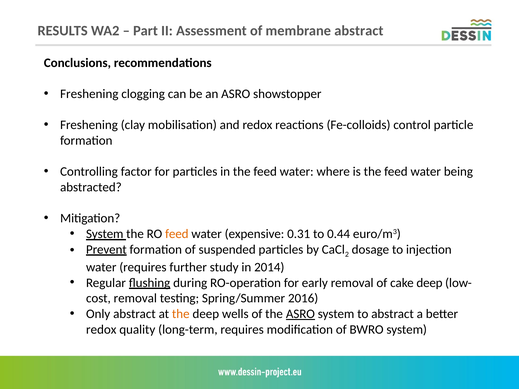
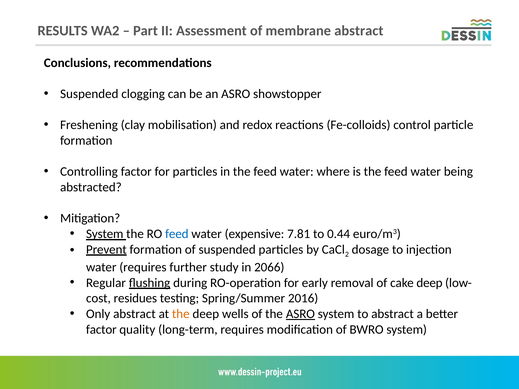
Freshening at (89, 94): Freshening -> Suspended
feed at (177, 234) colour: orange -> blue
0.31: 0.31 -> 7.81
2014: 2014 -> 2066
removal at (135, 298): removal -> residues
redox at (101, 330): redox -> factor
